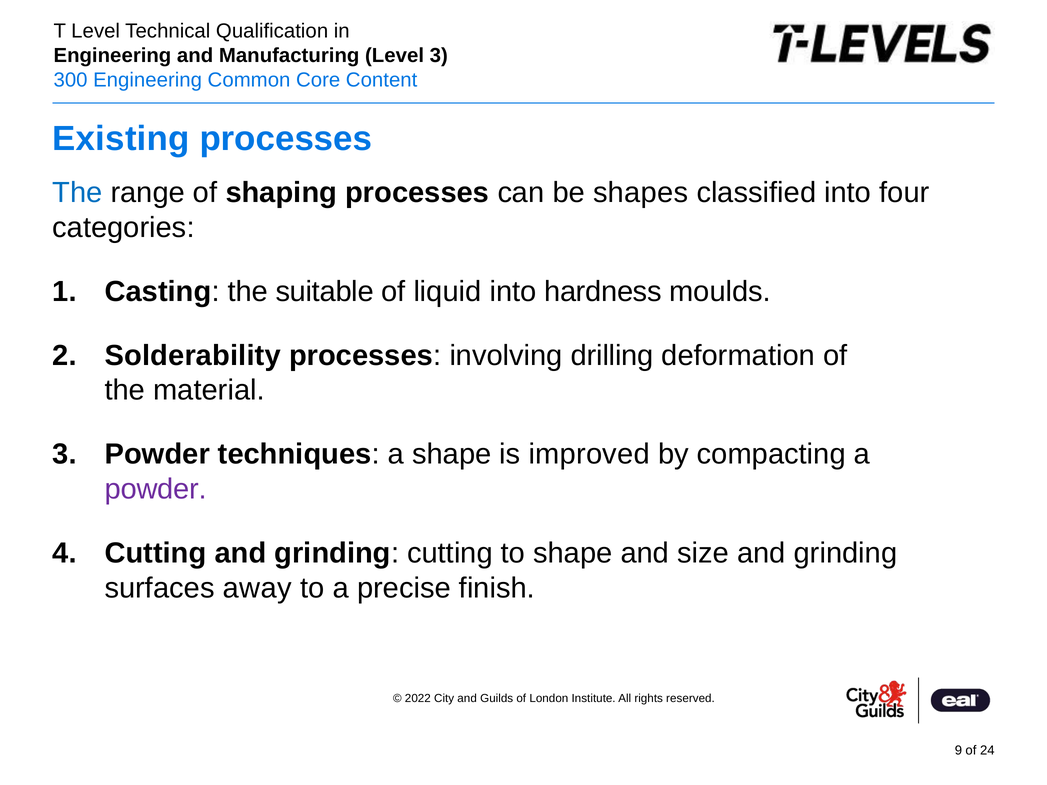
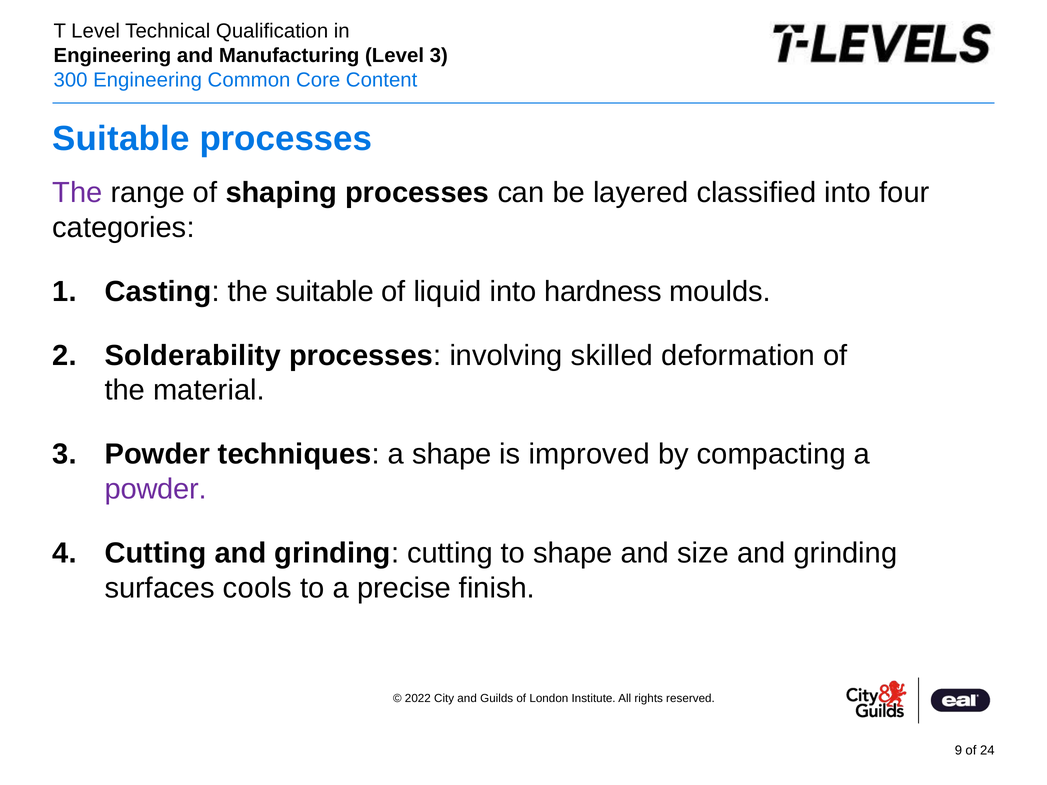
Existing at (121, 139): Existing -> Suitable
The at (77, 193) colour: blue -> purple
shapes: shapes -> layered
drilling: drilling -> skilled
away: away -> cools
